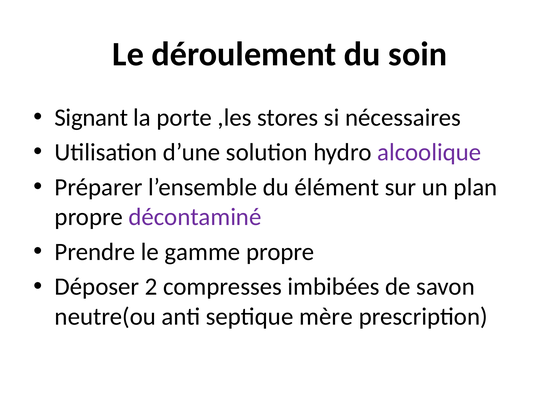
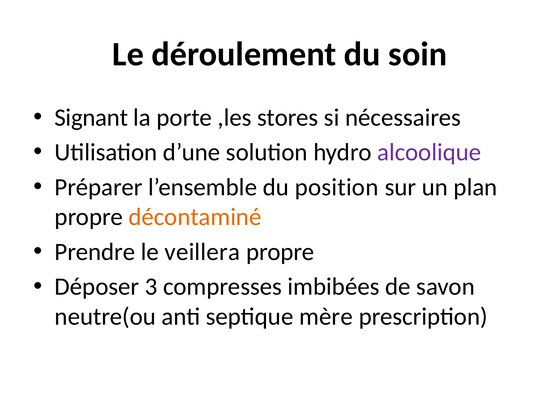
élément: élément -> position
décontaminé colour: purple -> orange
gamme: gamme -> veillera
2: 2 -> 3
